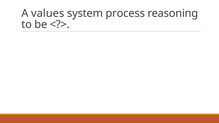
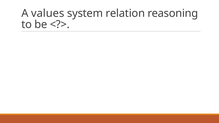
process: process -> relation
